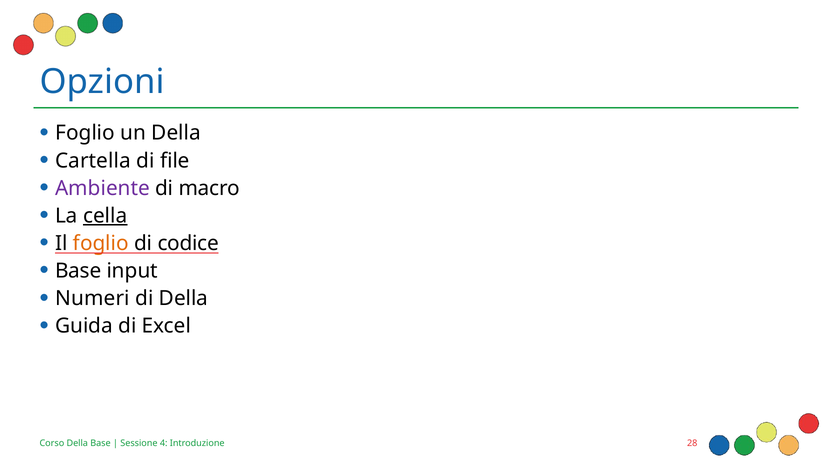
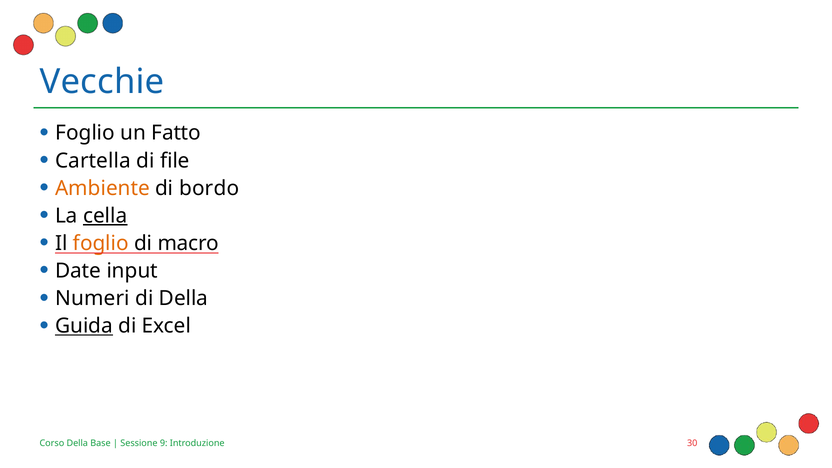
Opzioni: Opzioni -> Vecchie
un Della: Della -> Fatto
Ambiente colour: purple -> orange
macro: macro -> bordo
codice: codice -> macro
Base at (78, 271): Base -> Date
Guida underline: none -> present
4: 4 -> 9
28: 28 -> 30
